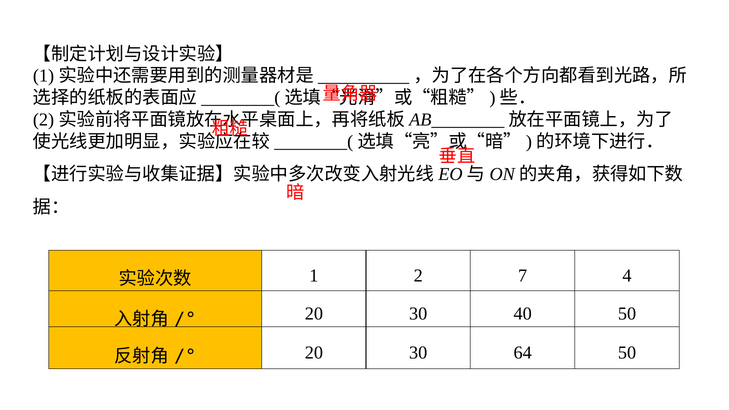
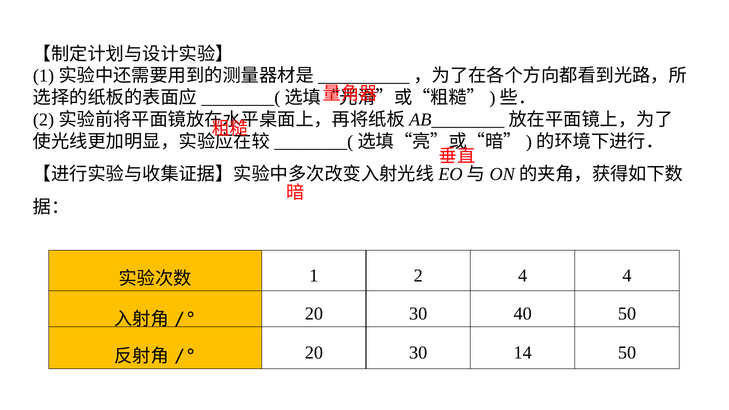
2 7: 7 -> 4
64: 64 -> 14
